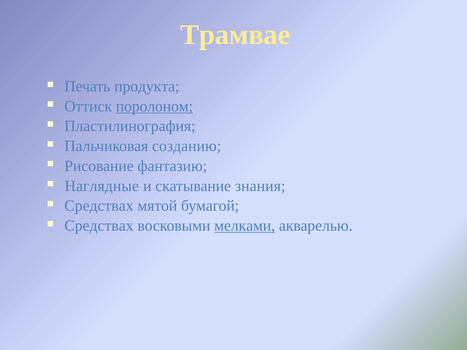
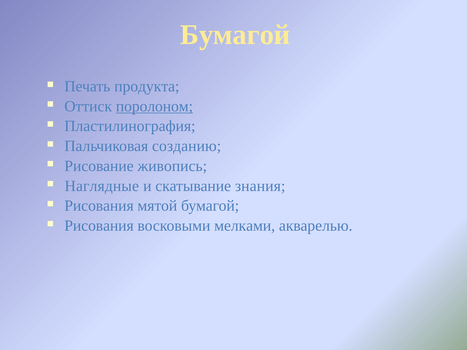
Трамвае at (235, 35): Трамвае -> Бумагой
фантазию: фантазию -> живопись
Средствах at (99, 206): Средствах -> Рисования
Средствах at (99, 226): Средствах -> Рисования
мелками underline: present -> none
